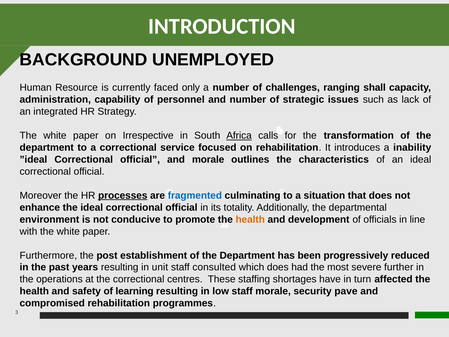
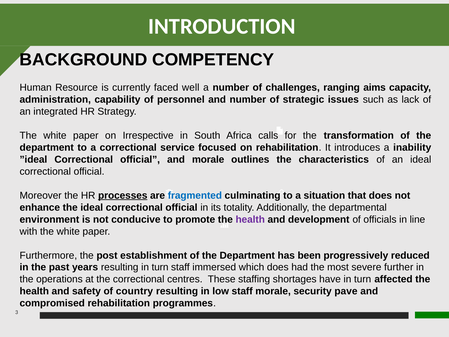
UNEMPLOYED: UNEMPLOYED -> COMPETENCY
only: only -> well
shall: shall -> aims
Africa underline: present -> none
health at (250, 219) colour: orange -> purple
resulting in unit: unit -> turn
consulted: consulted -> immersed
learning: learning -> country
